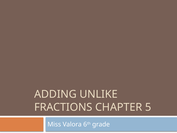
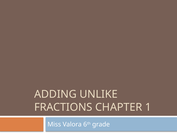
5: 5 -> 1
